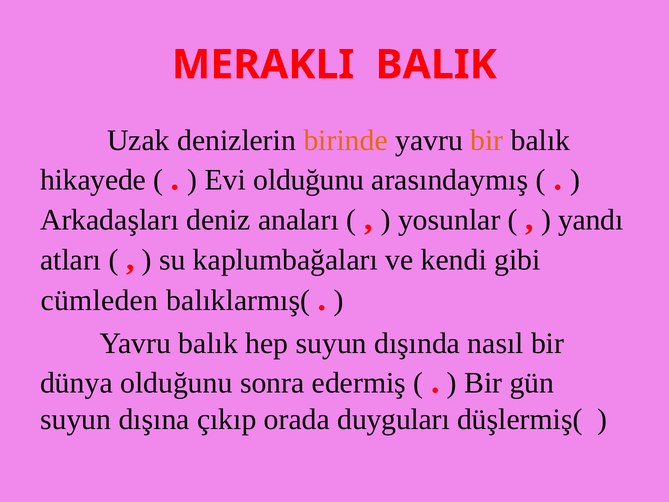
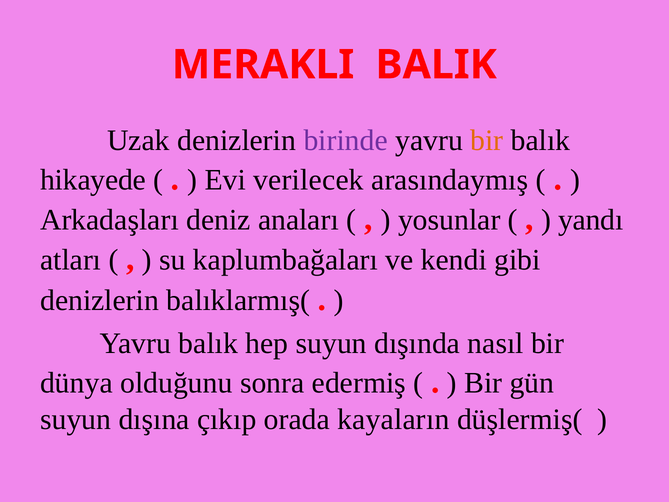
birinde colour: orange -> purple
Evi olduğunu: olduğunu -> verilecek
cümleden at (99, 300): cümleden -> denizlerin
duyguları: duyguları -> kayaların
